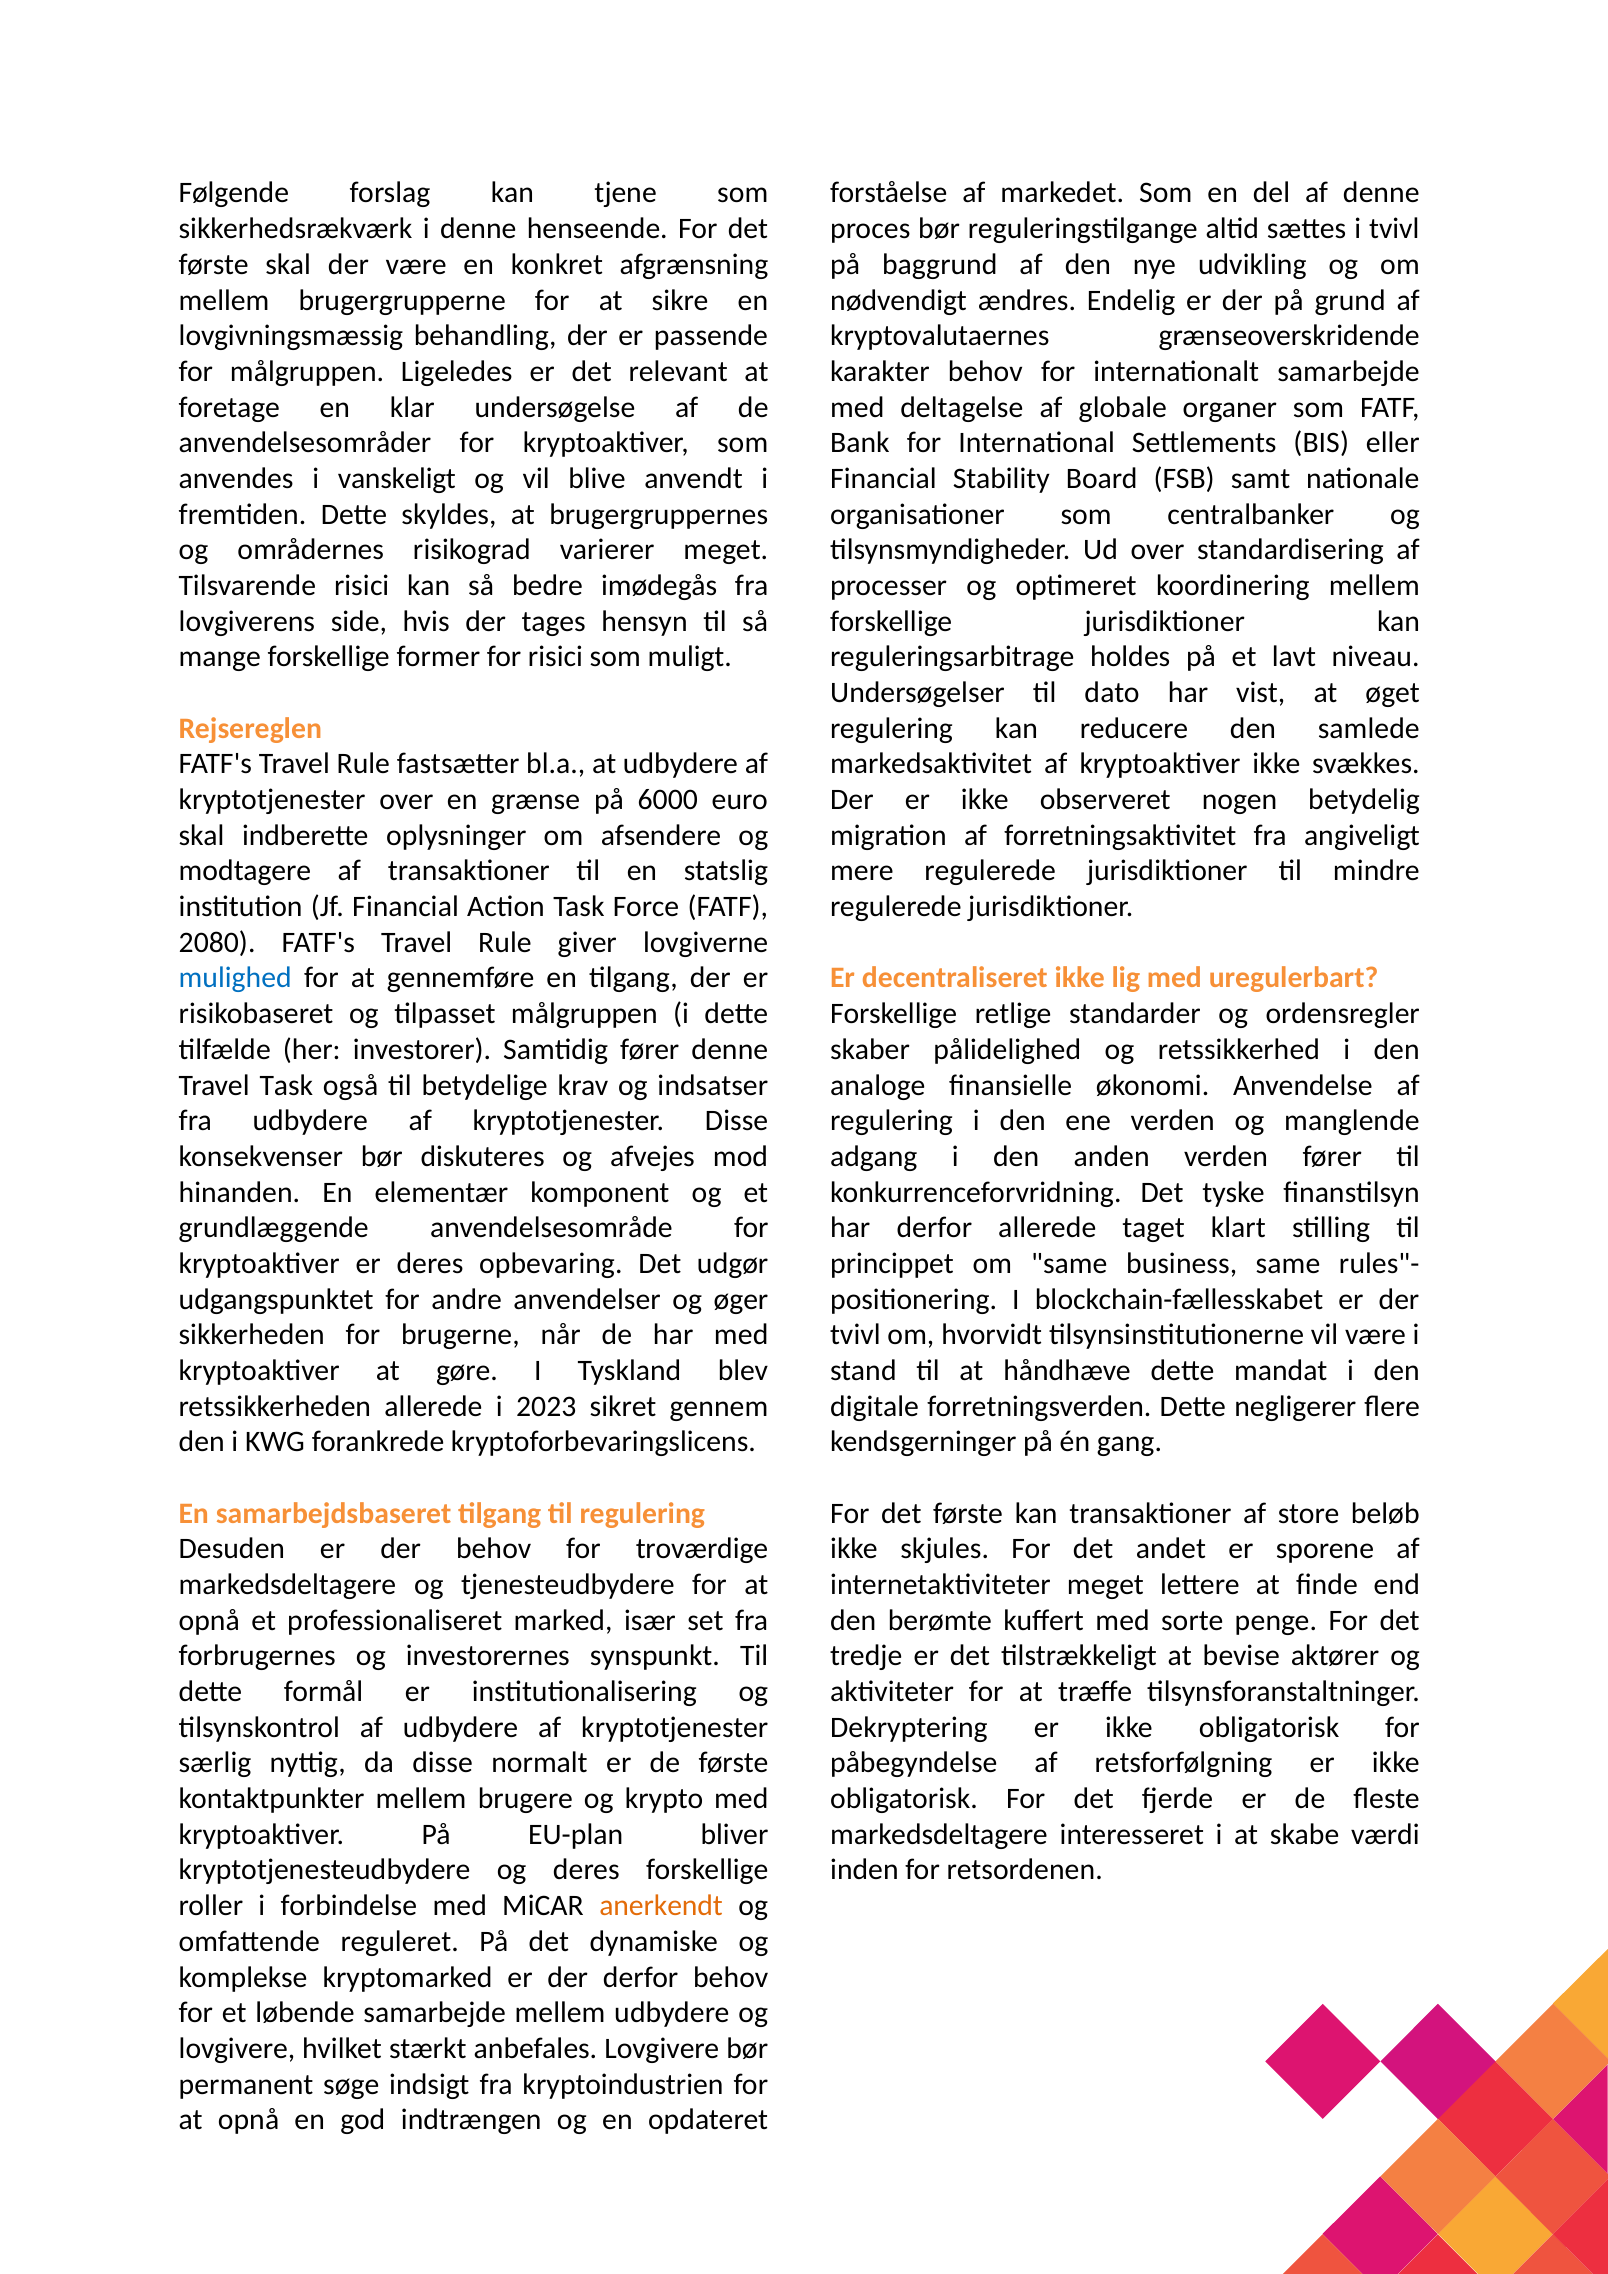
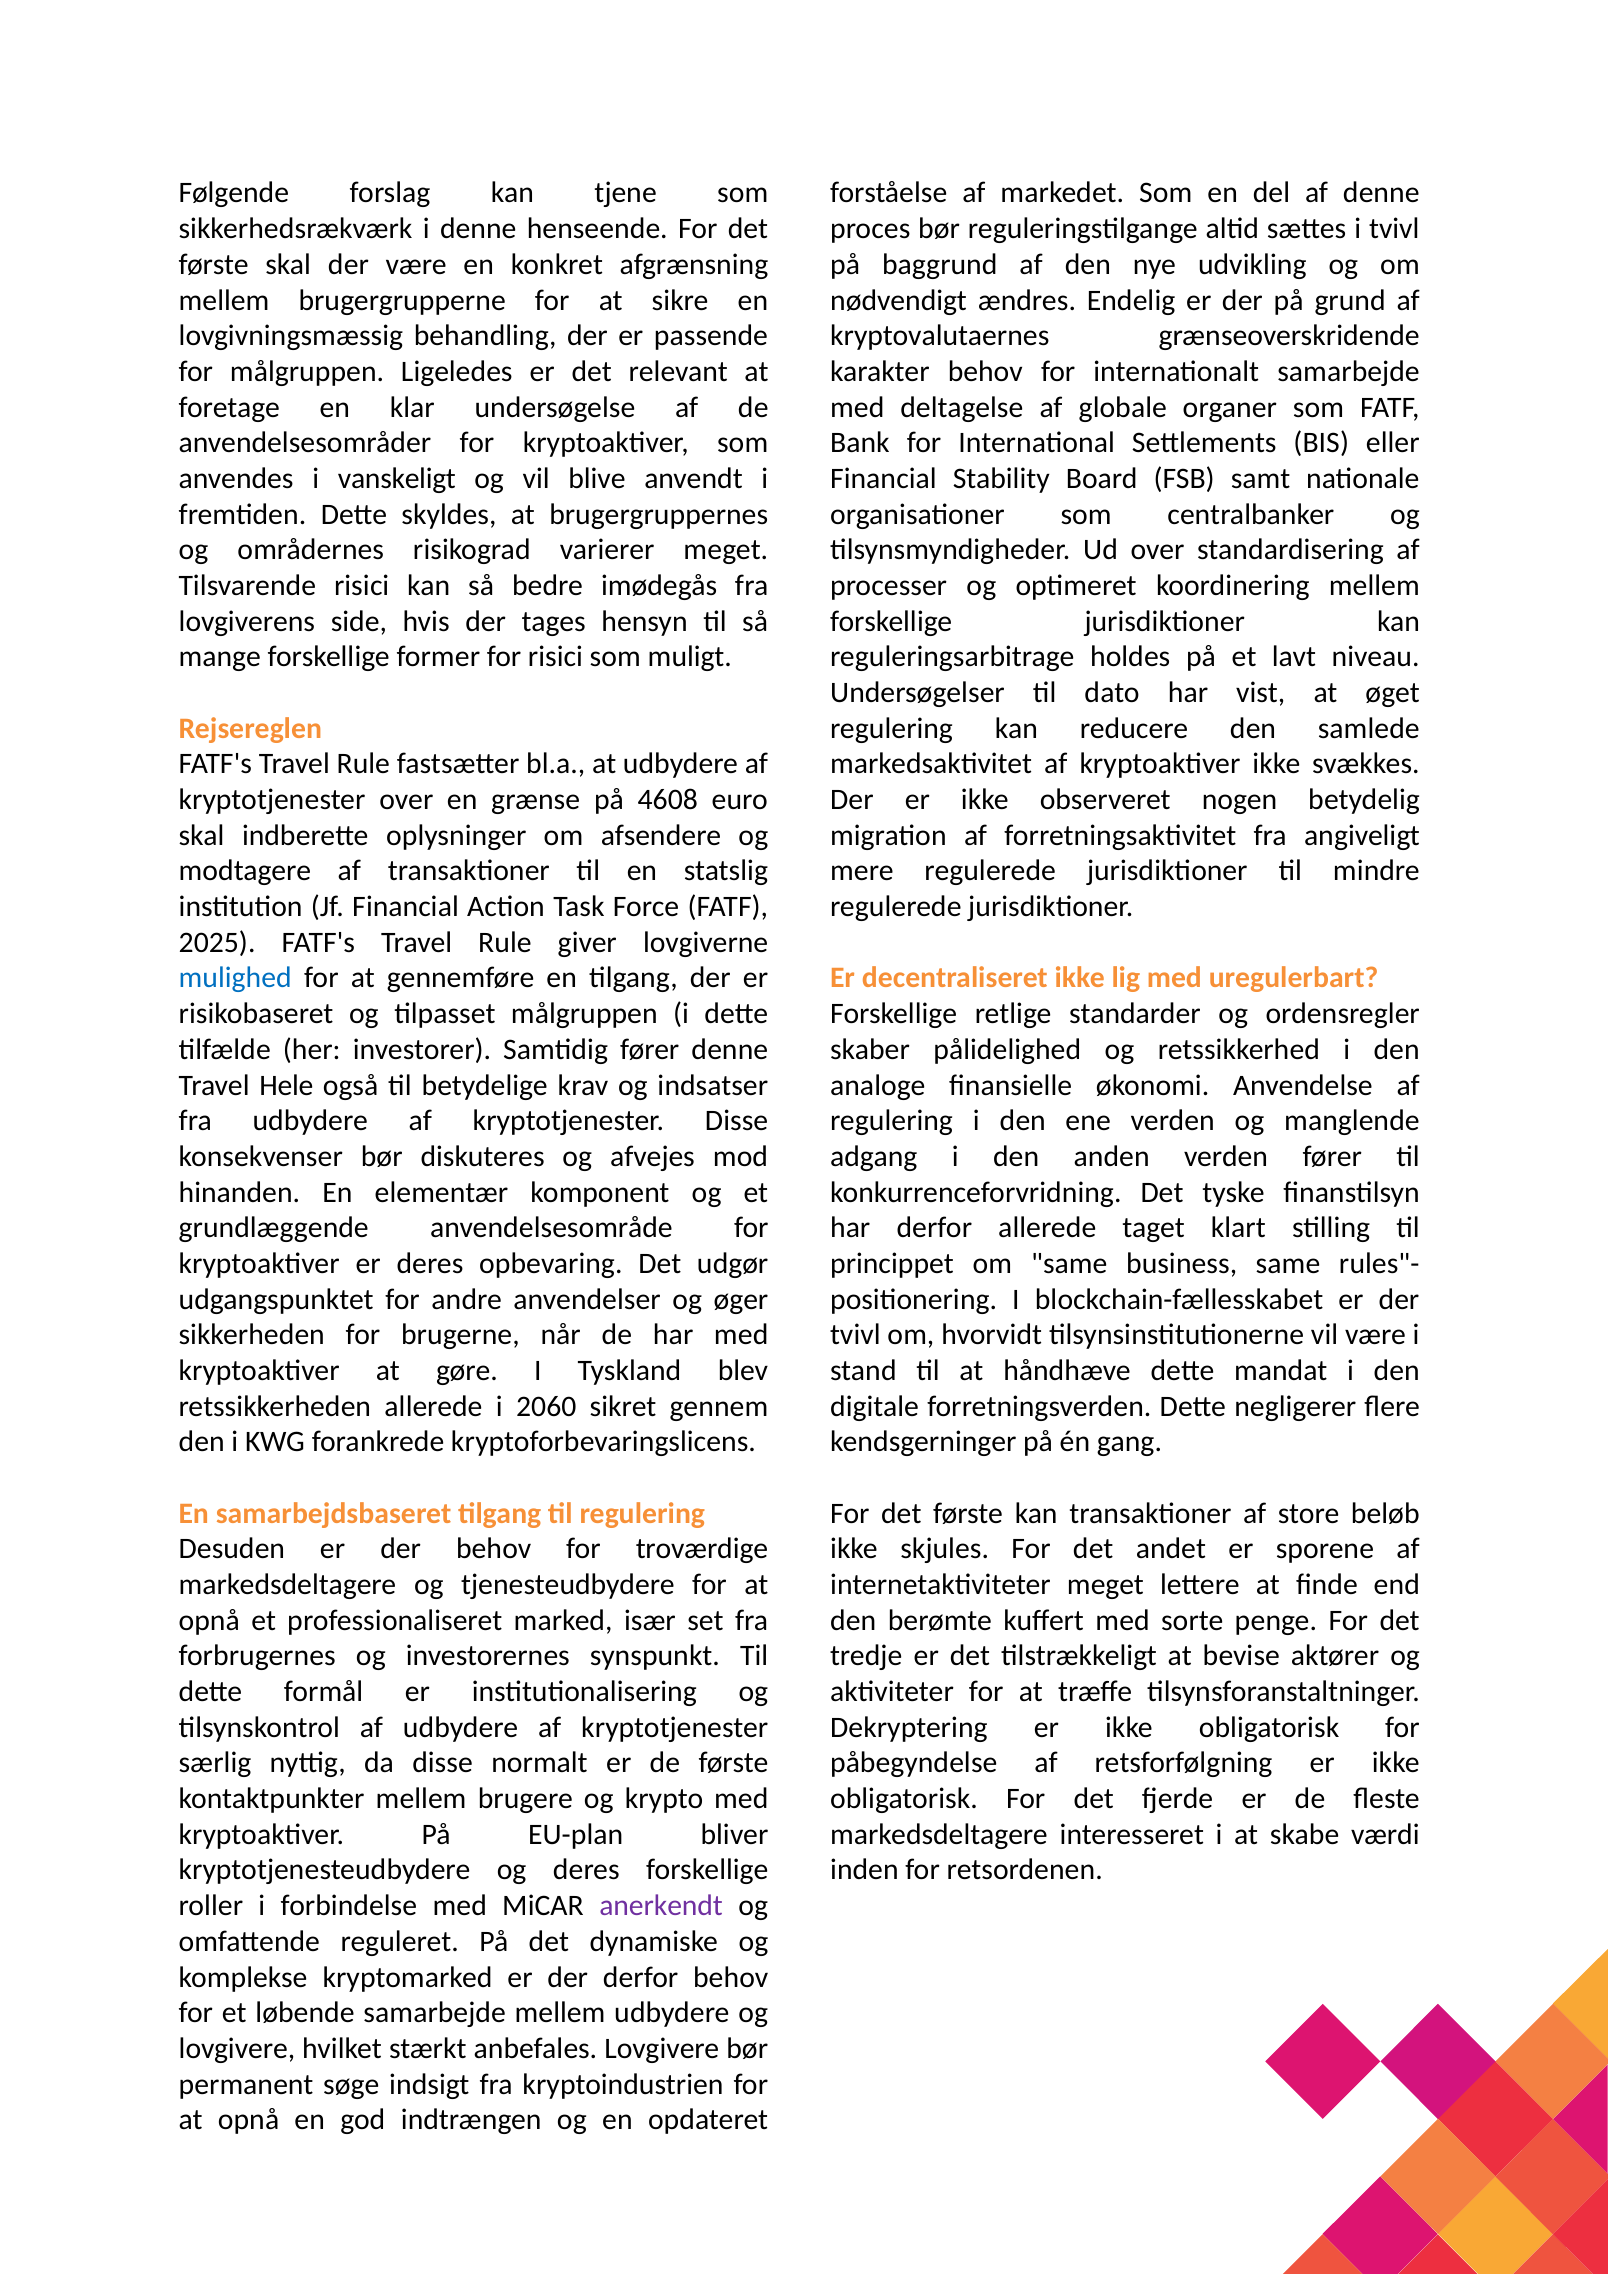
6000: 6000 -> 4608
2080: 2080 -> 2025
Travel Task: Task -> Hele
2023: 2023 -> 2060
anerkendt colour: orange -> purple
